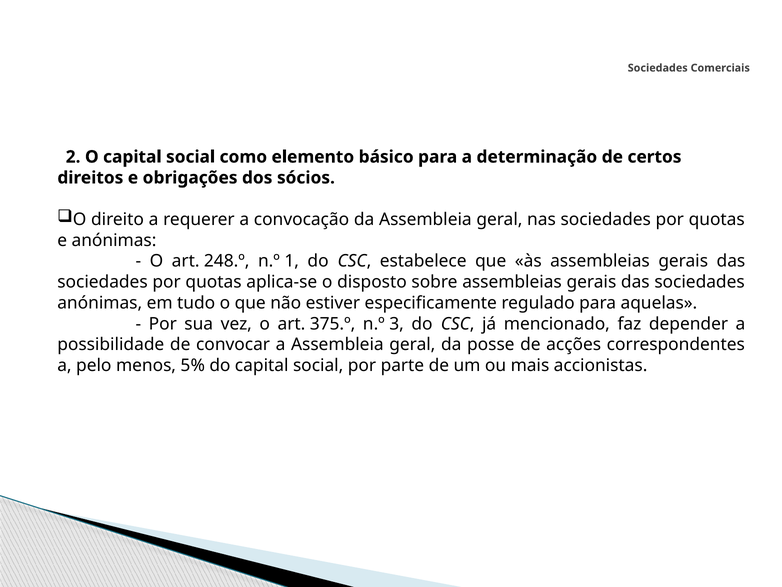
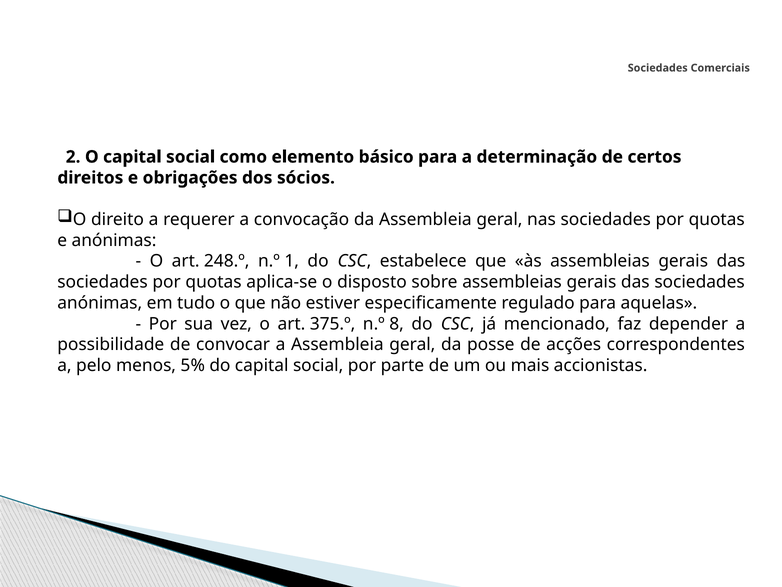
3: 3 -> 8
